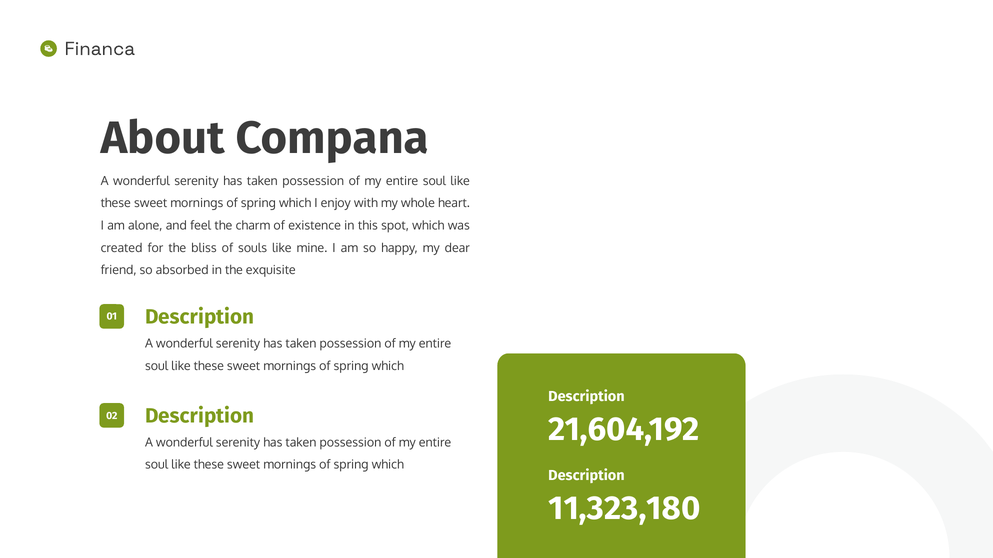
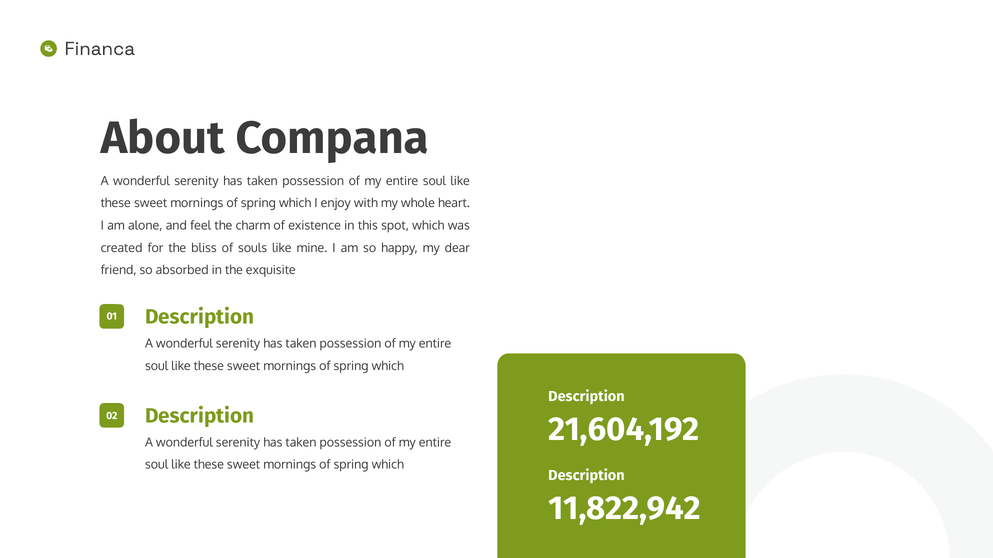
11,323,180: 11,323,180 -> 11,822,942
